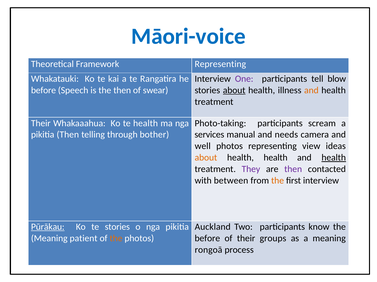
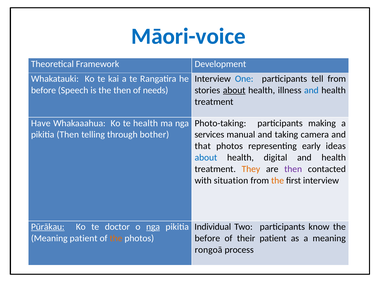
Framework Representing: Representing -> Development
One colour: purple -> blue
tell blow: blow -> from
swear: swear -> needs
and at (311, 90) colour: orange -> blue
Their at (41, 123): Their -> Have
scream: scream -> making
needs: needs -> taking
well: well -> that
view: view -> early
about at (206, 158) colour: orange -> blue
health health: health -> digital
health at (334, 158) underline: present -> none
They colour: purple -> orange
between: between -> situation
te stories: stories -> doctor
nga at (153, 227) underline: none -> present
Auckland: Auckland -> Individual
their groups: groups -> patient
